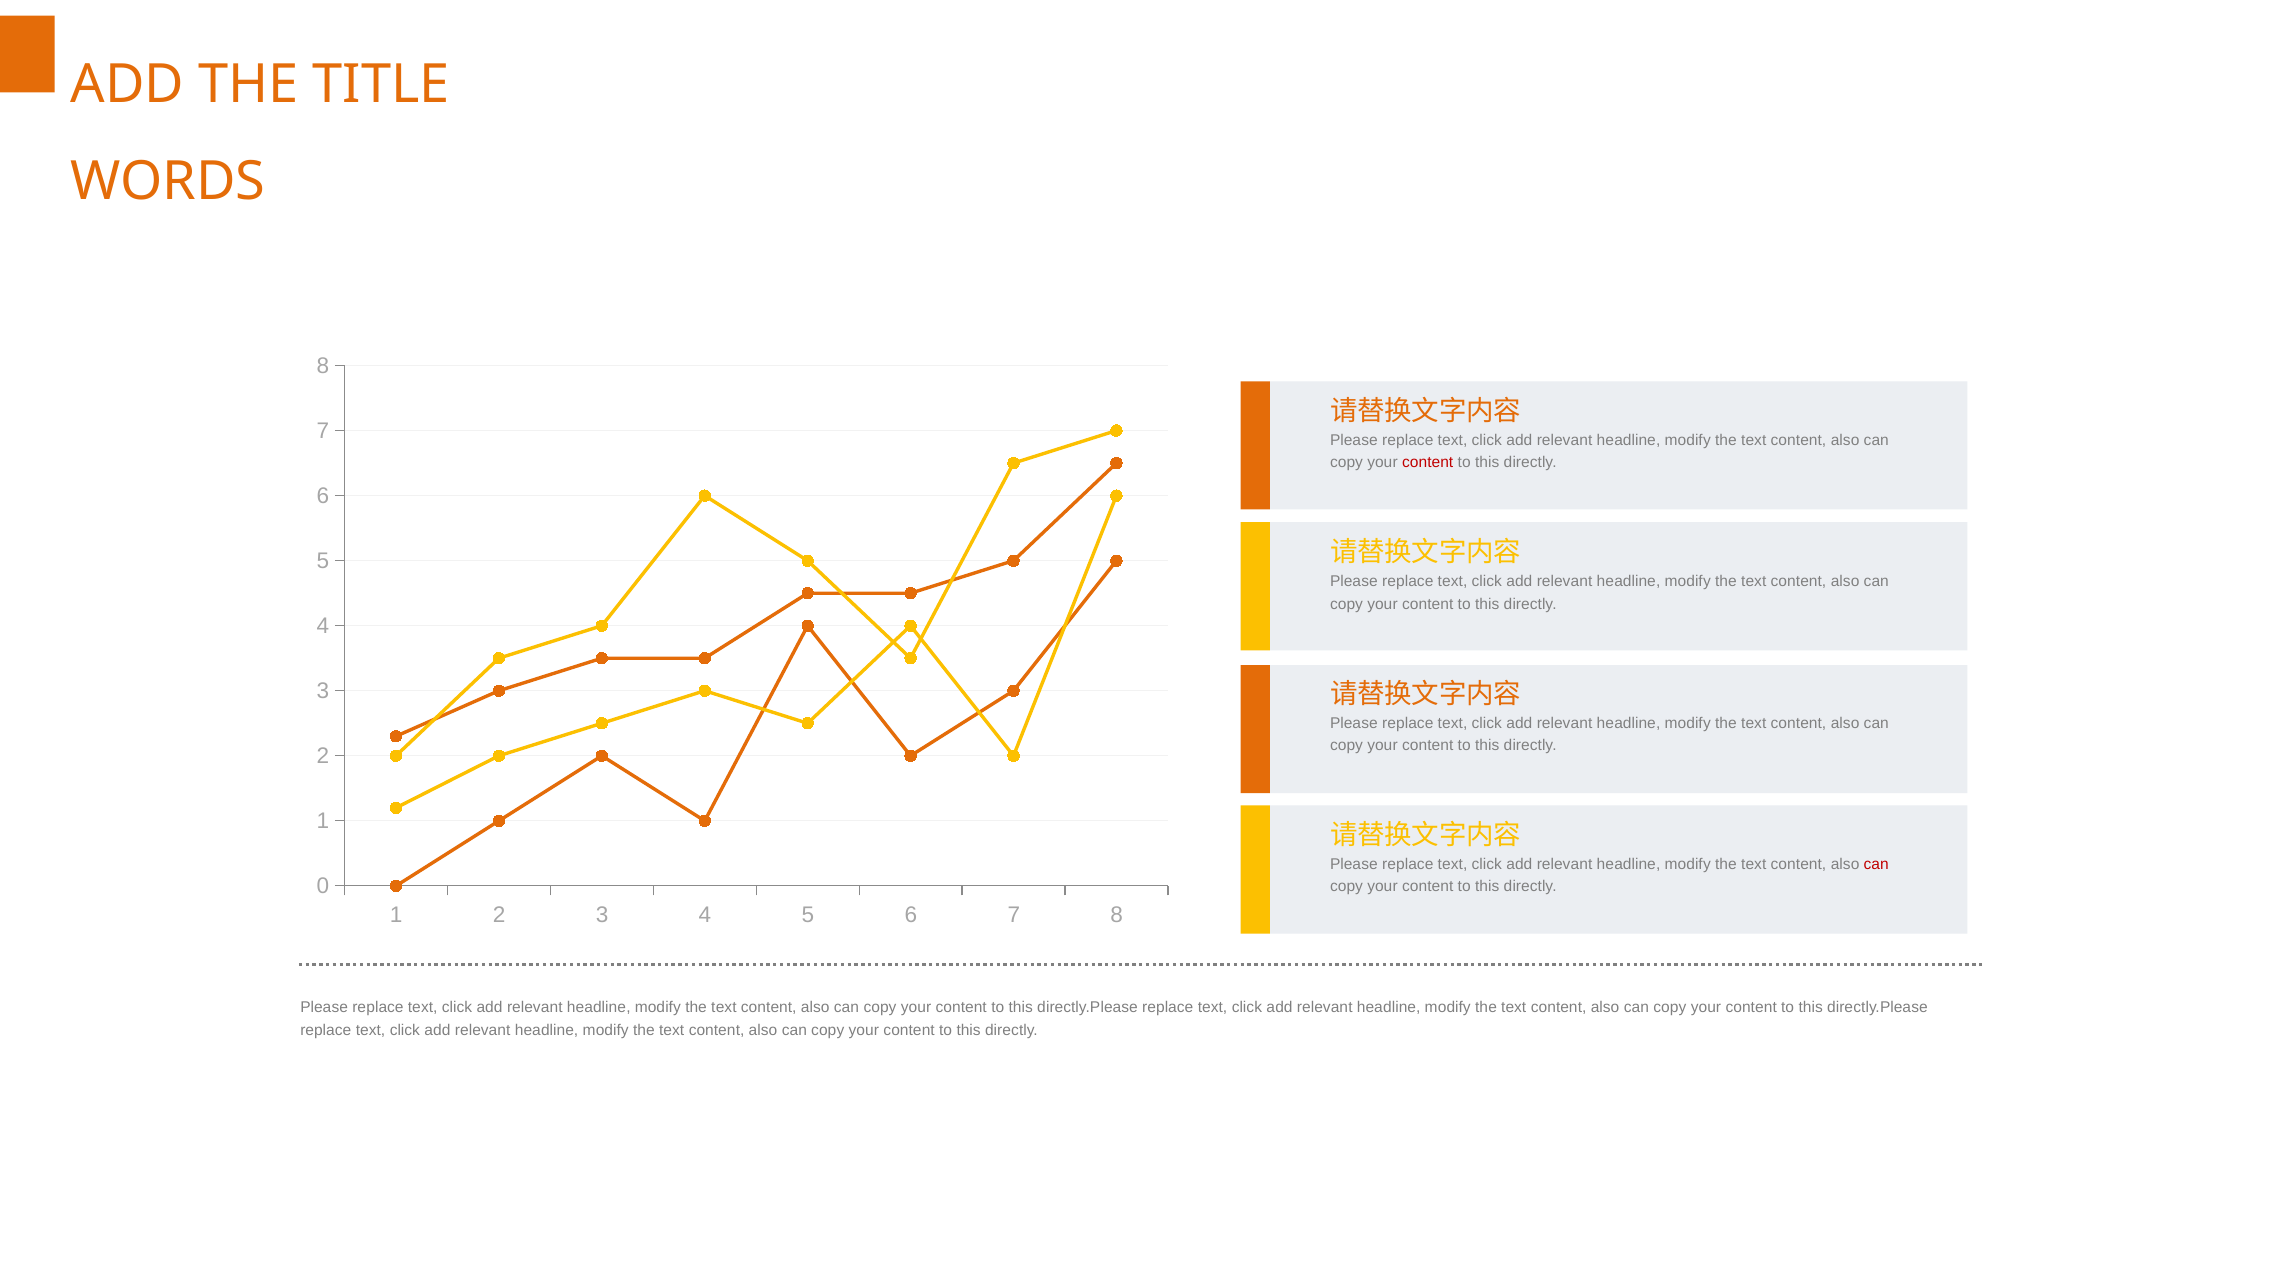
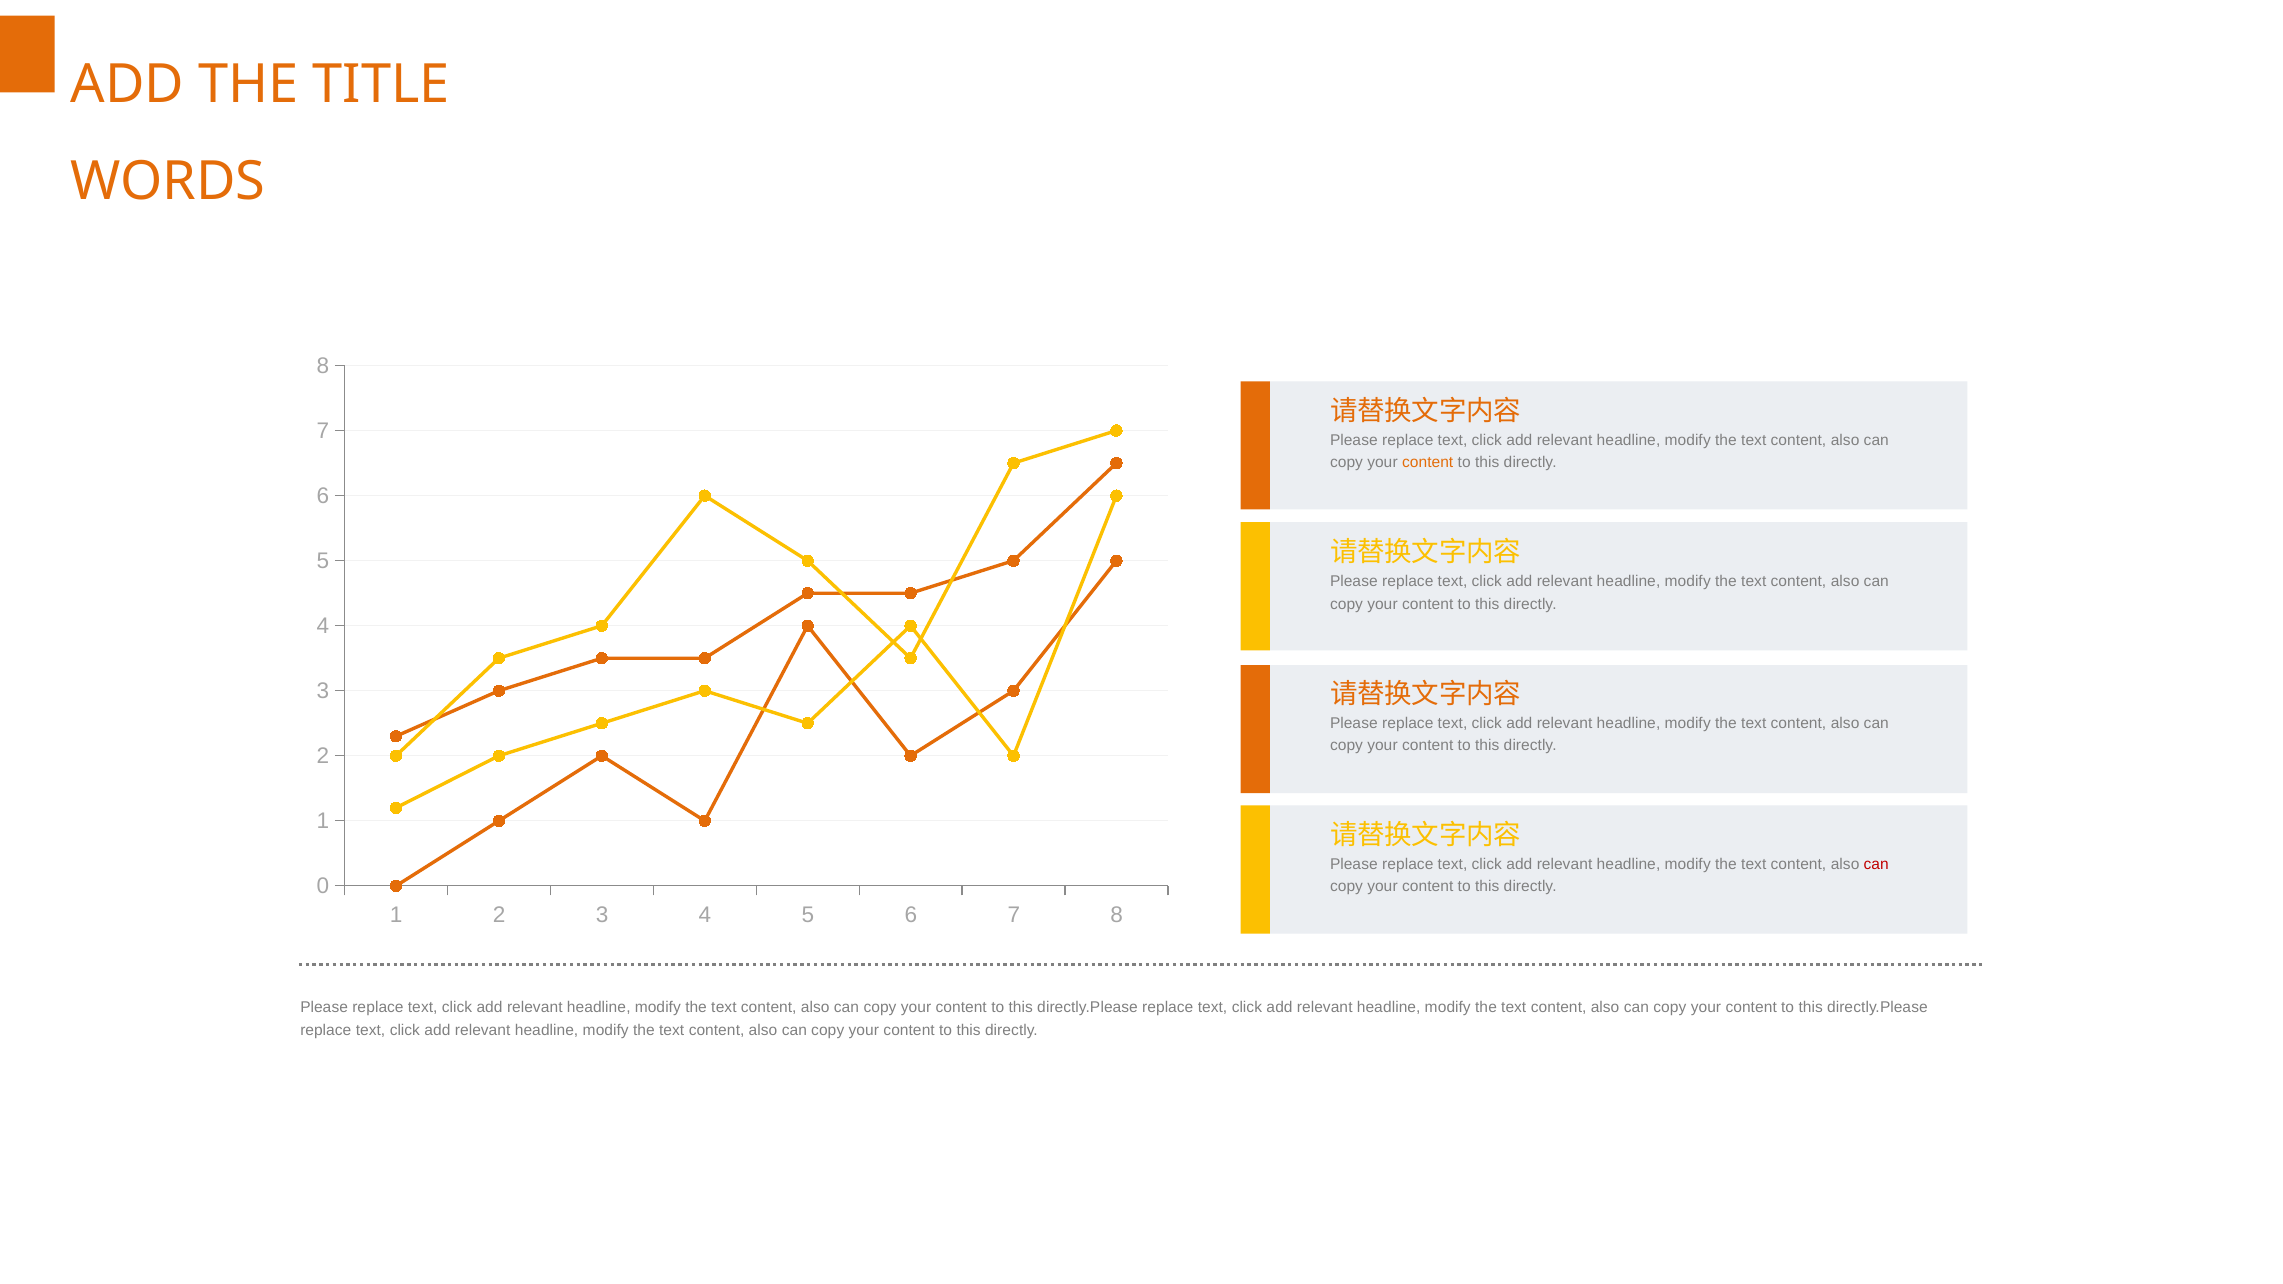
content at (1428, 463) colour: red -> orange
